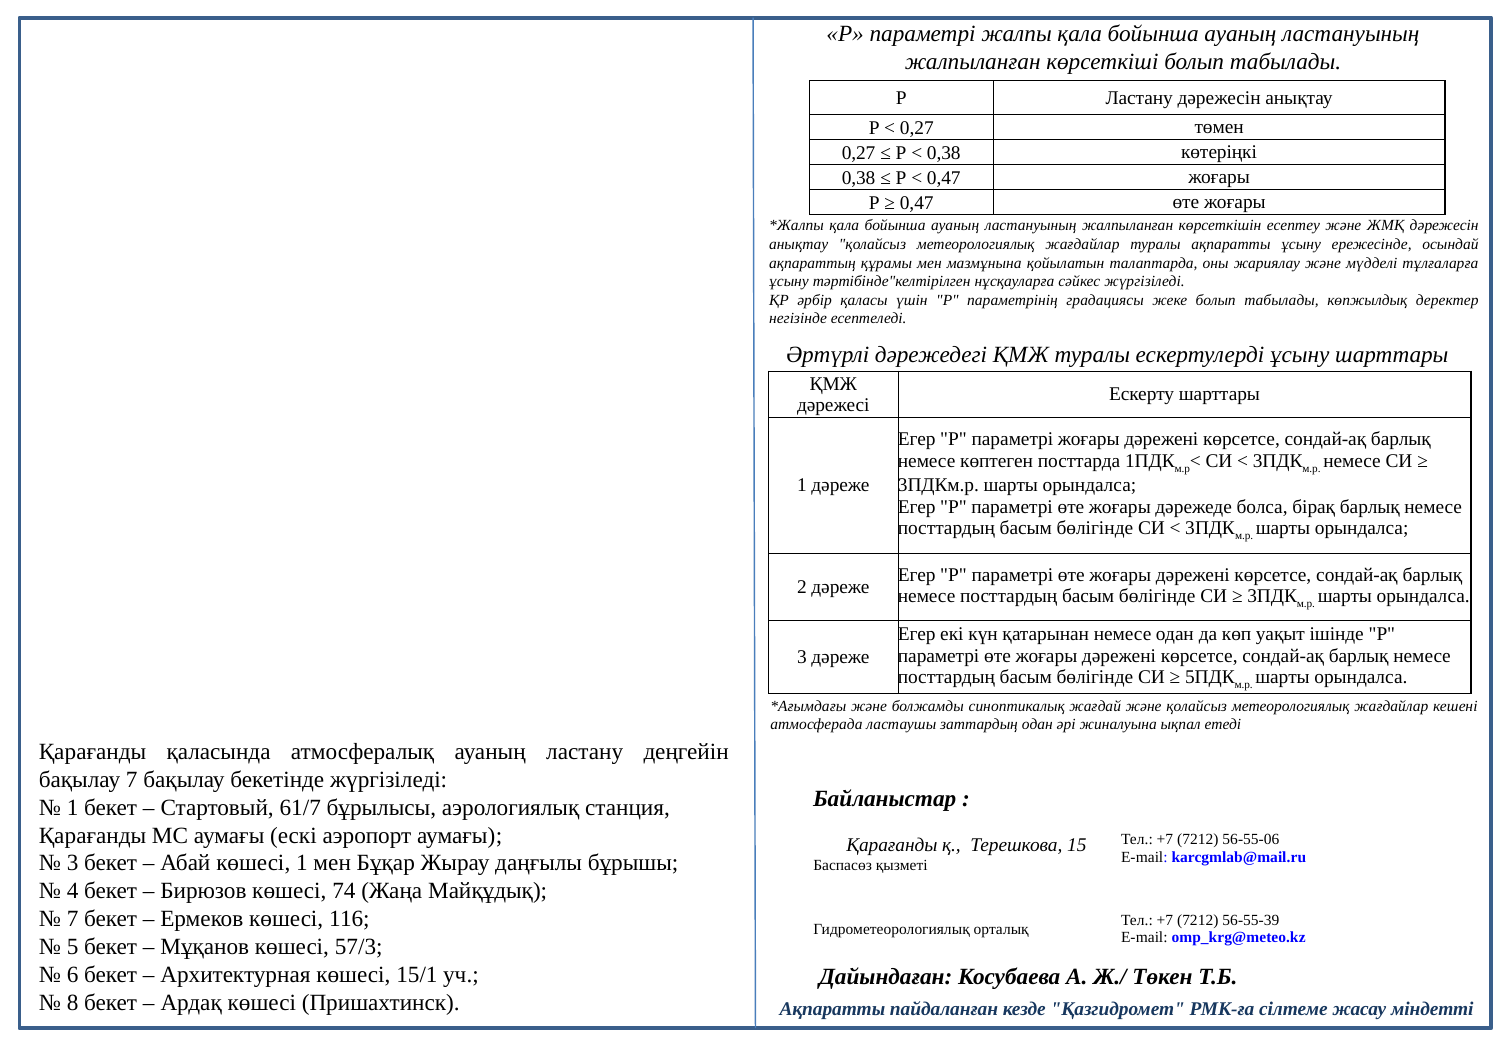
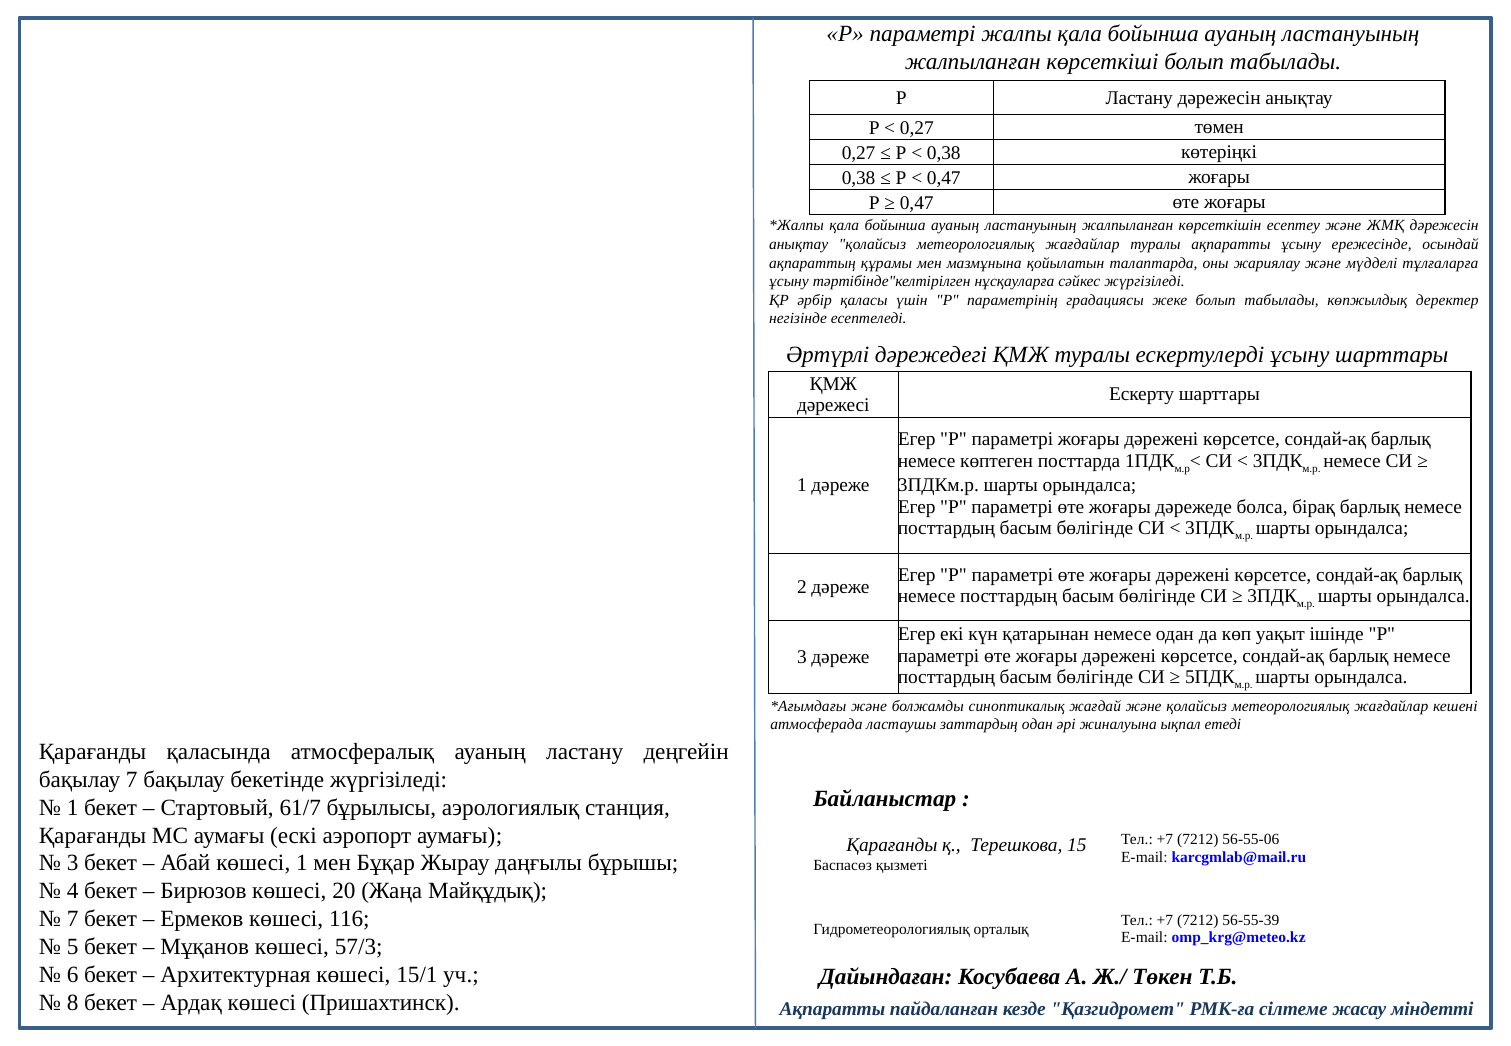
74: 74 -> 20
